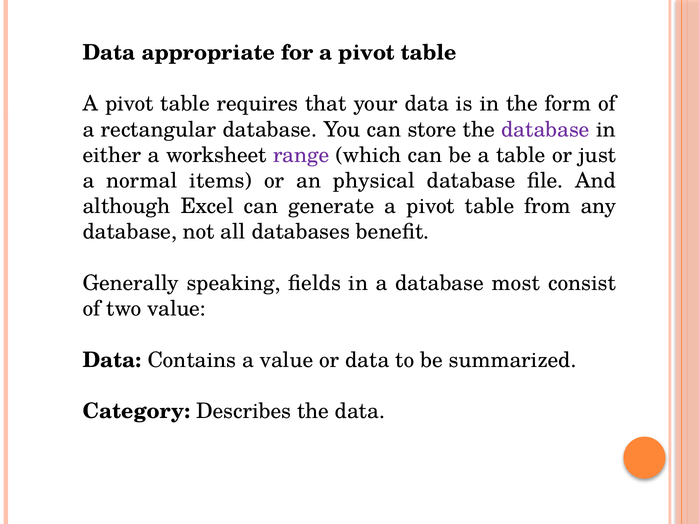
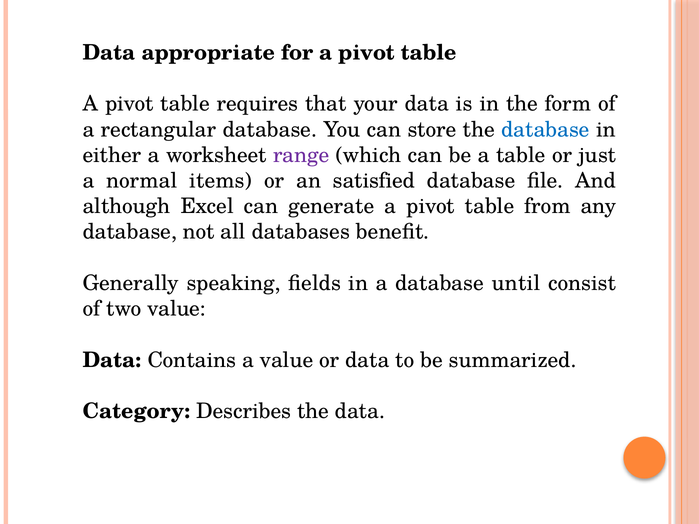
database at (545, 130) colour: purple -> blue
physical: physical -> satisfied
most: most -> until
